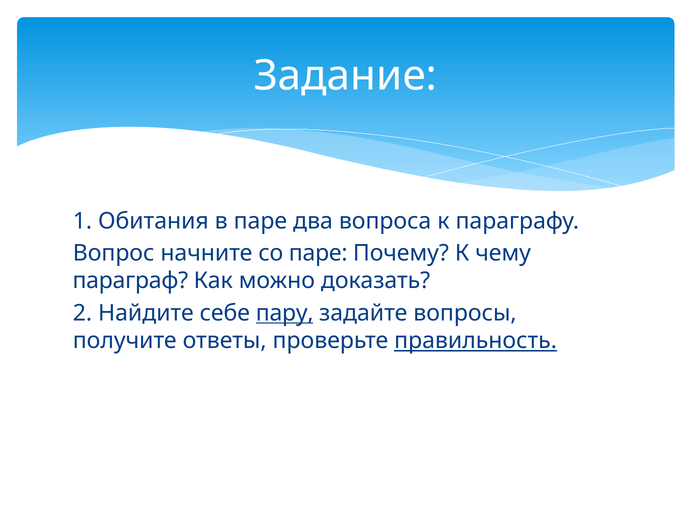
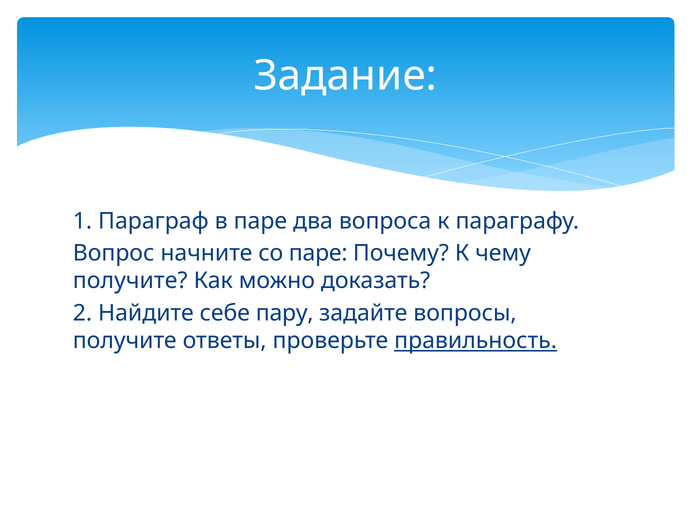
Обитания: Обитания -> Параграф
параграф at (130, 281): параграф -> получите
пару underline: present -> none
